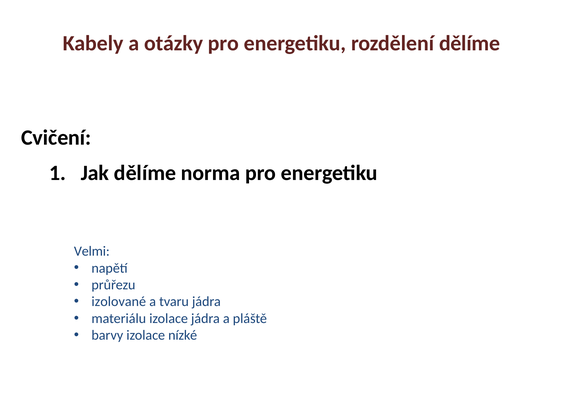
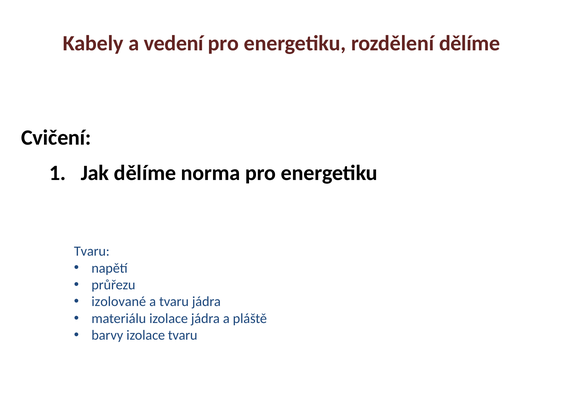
otázky: otázky -> vedení
Velmi at (92, 252): Velmi -> Tvaru
izolace nízké: nízké -> tvaru
